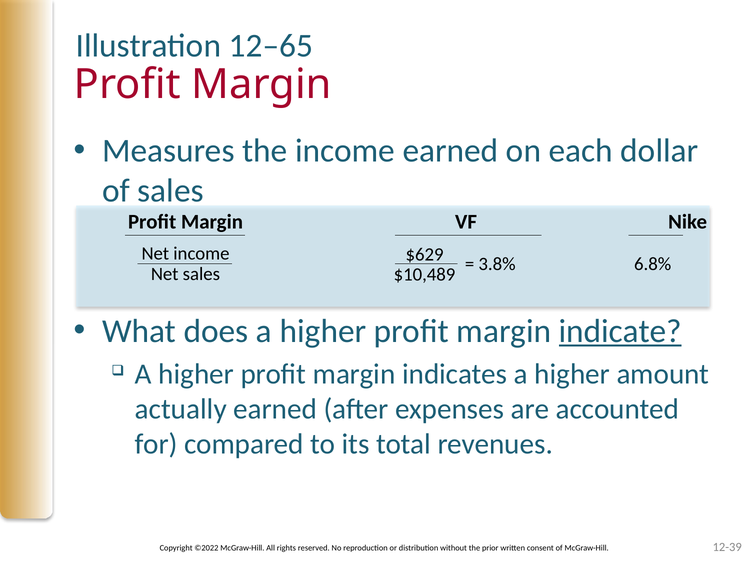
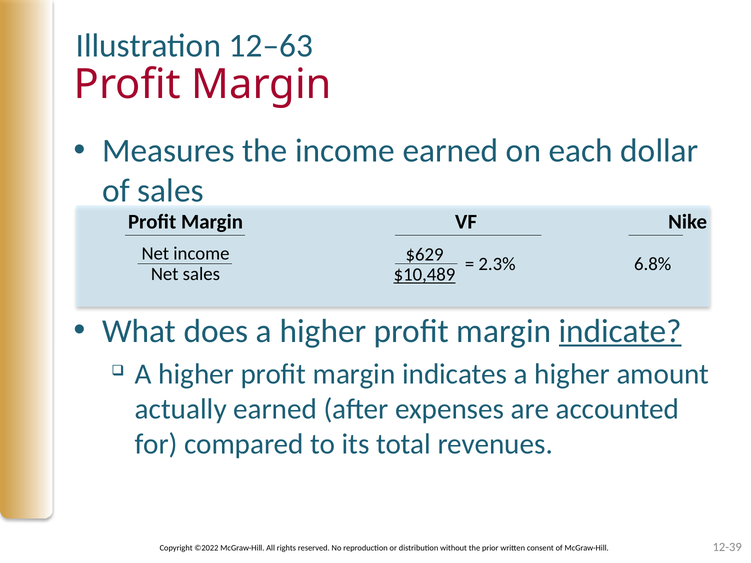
12–65: 12–65 -> 12–63
3.8%: 3.8% -> 2.3%
$10,489 underline: none -> present
